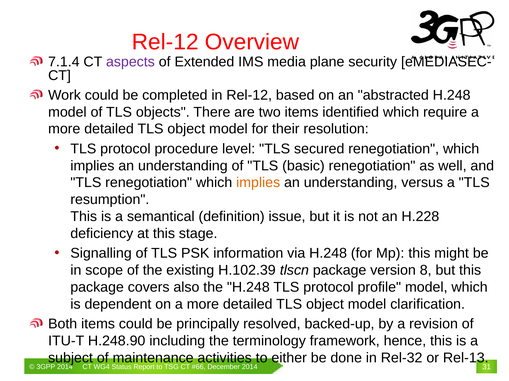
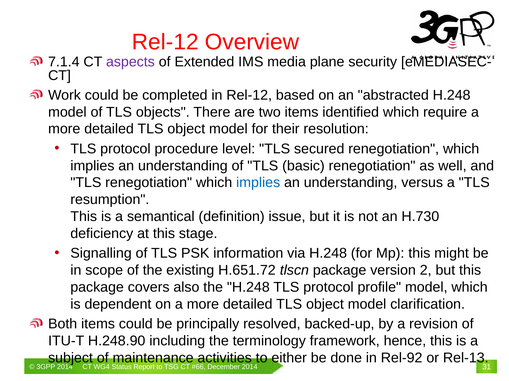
implies at (258, 183) colour: orange -> blue
H.228: H.228 -> H.730
H.102.39: H.102.39 -> H.651.72
8: 8 -> 2
Rel-32: Rel-32 -> Rel-92
